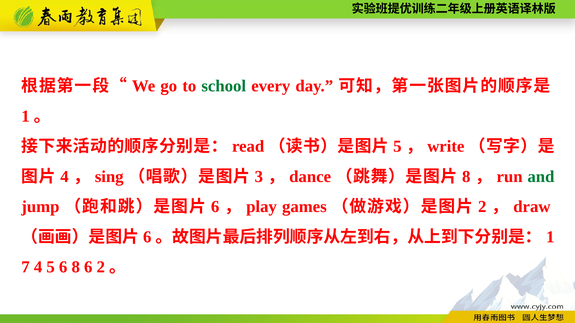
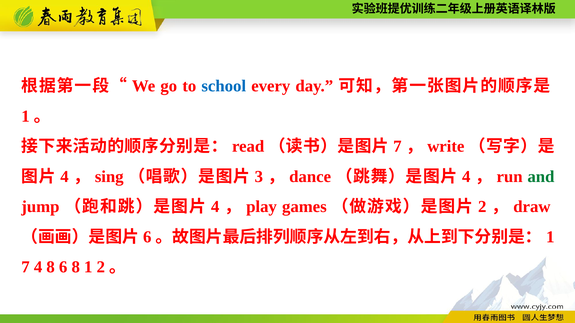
school colour: green -> blue
5 at (397, 147): 5 -> 7
8 at (466, 177): 8 -> 4
6 at (215, 207): 6 -> 4
4 5: 5 -> 8
8 6: 6 -> 1
